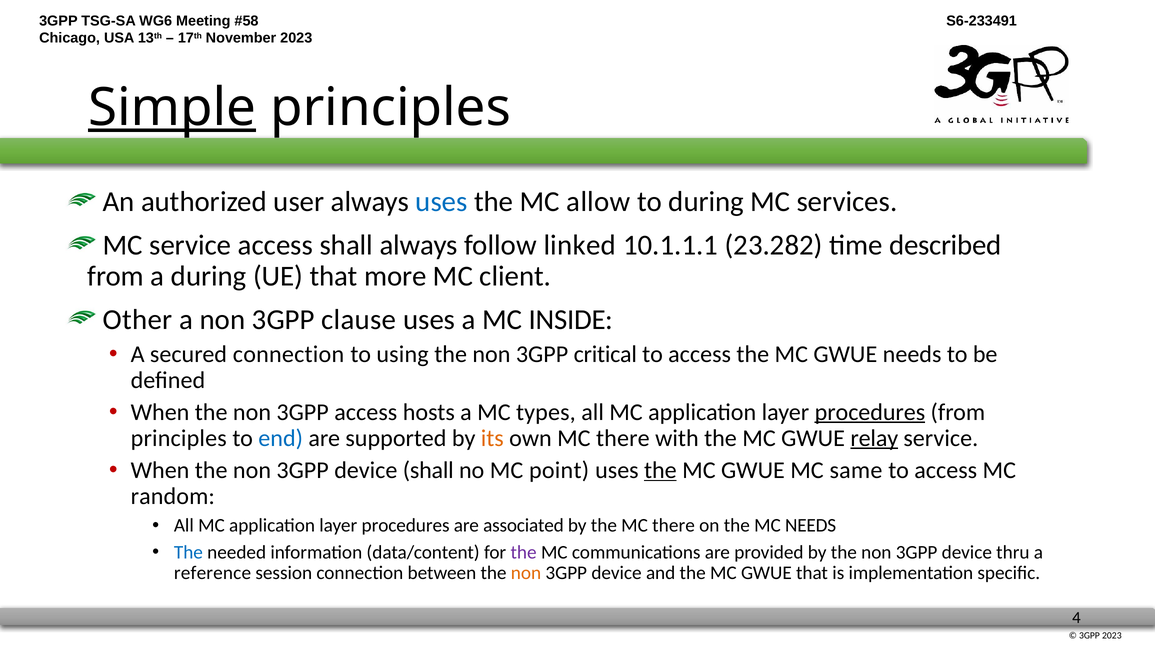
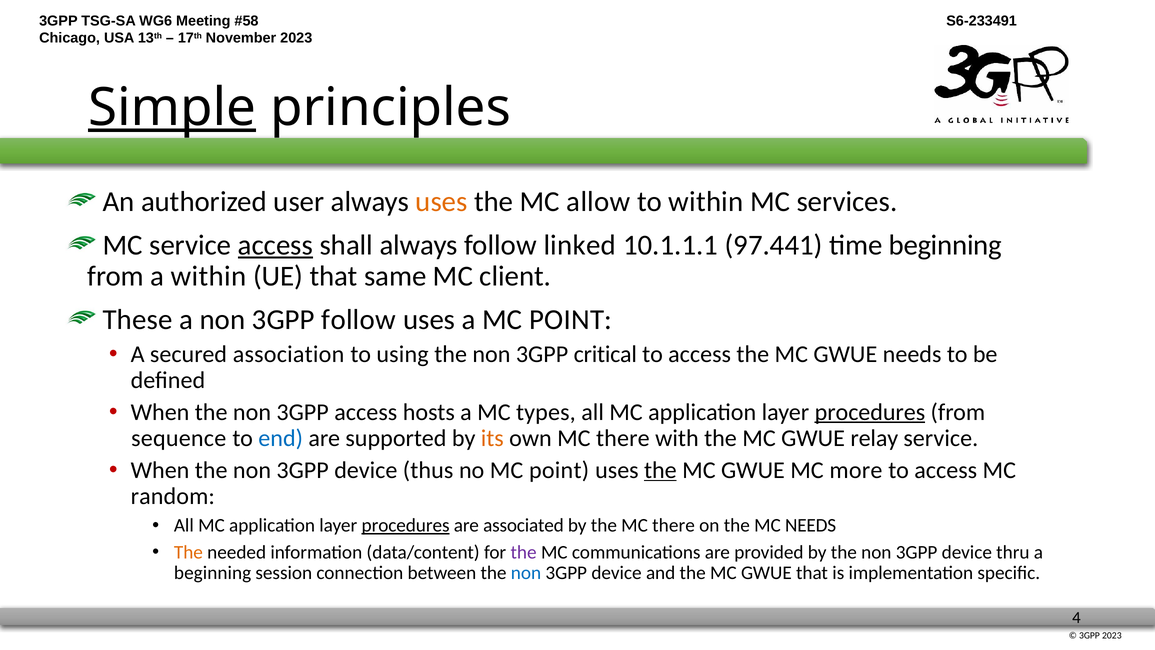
uses at (442, 202) colour: blue -> orange
to during: during -> within
access at (275, 245) underline: none -> present
23.282: 23.282 -> 97.441
time described: described -> beginning
a during: during -> within
more: more -> same
Other: Other -> These
3GPP clause: clause -> follow
a MC INSIDE: INSIDE -> POINT
secured connection: connection -> association
principles at (179, 438): principles -> sequence
relay underline: present -> none
device shall: shall -> thus
same: same -> more
procedures at (406, 525) underline: none -> present
The at (188, 552) colour: blue -> orange
reference at (213, 573): reference -> beginning
non at (526, 573) colour: orange -> blue
